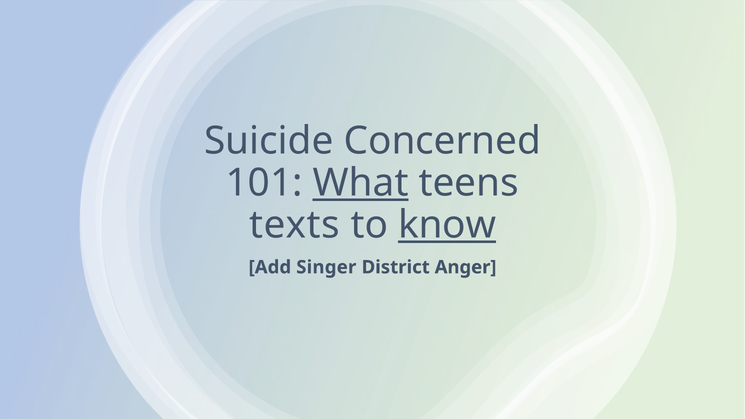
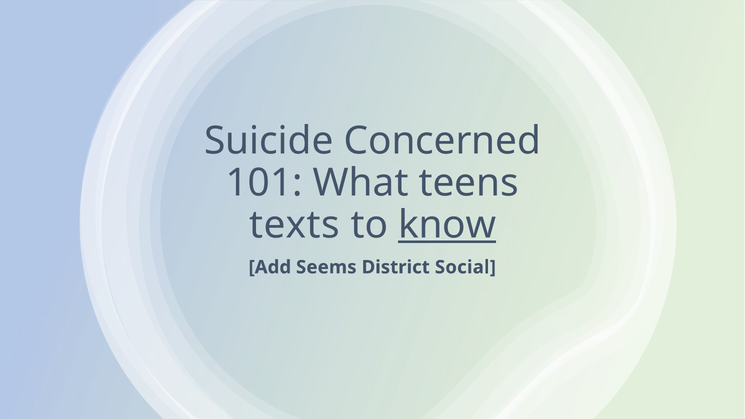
What underline: present -> none
Add Singer: Singer -> Seems
Anger: Anger -> Social
